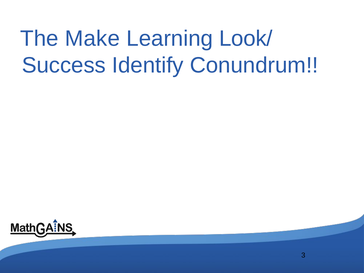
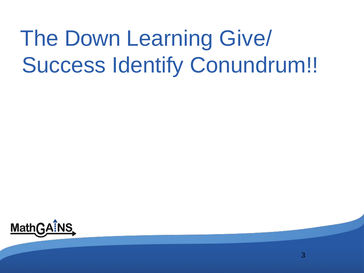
Make: Make -> Down
Look/: Look/ -> Give/
